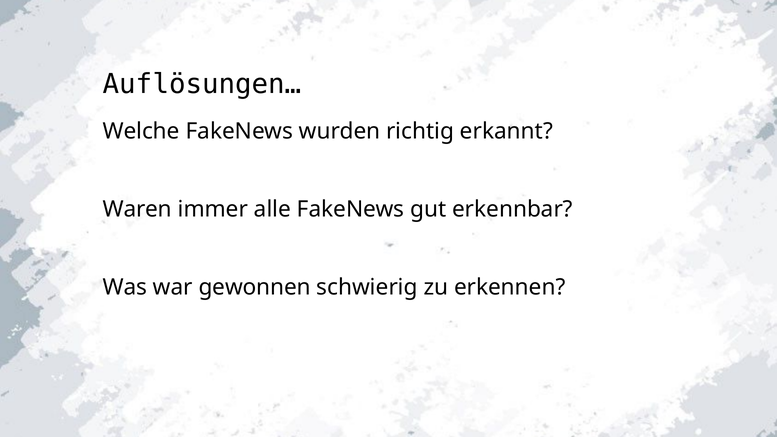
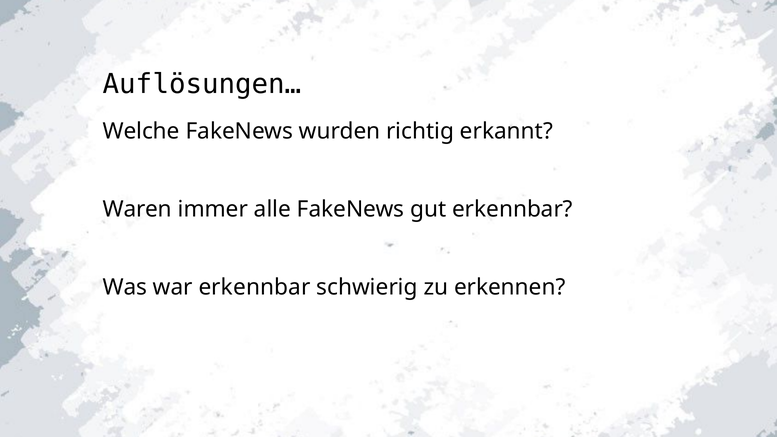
war gewonnen: gewonnen -> erkennbar
